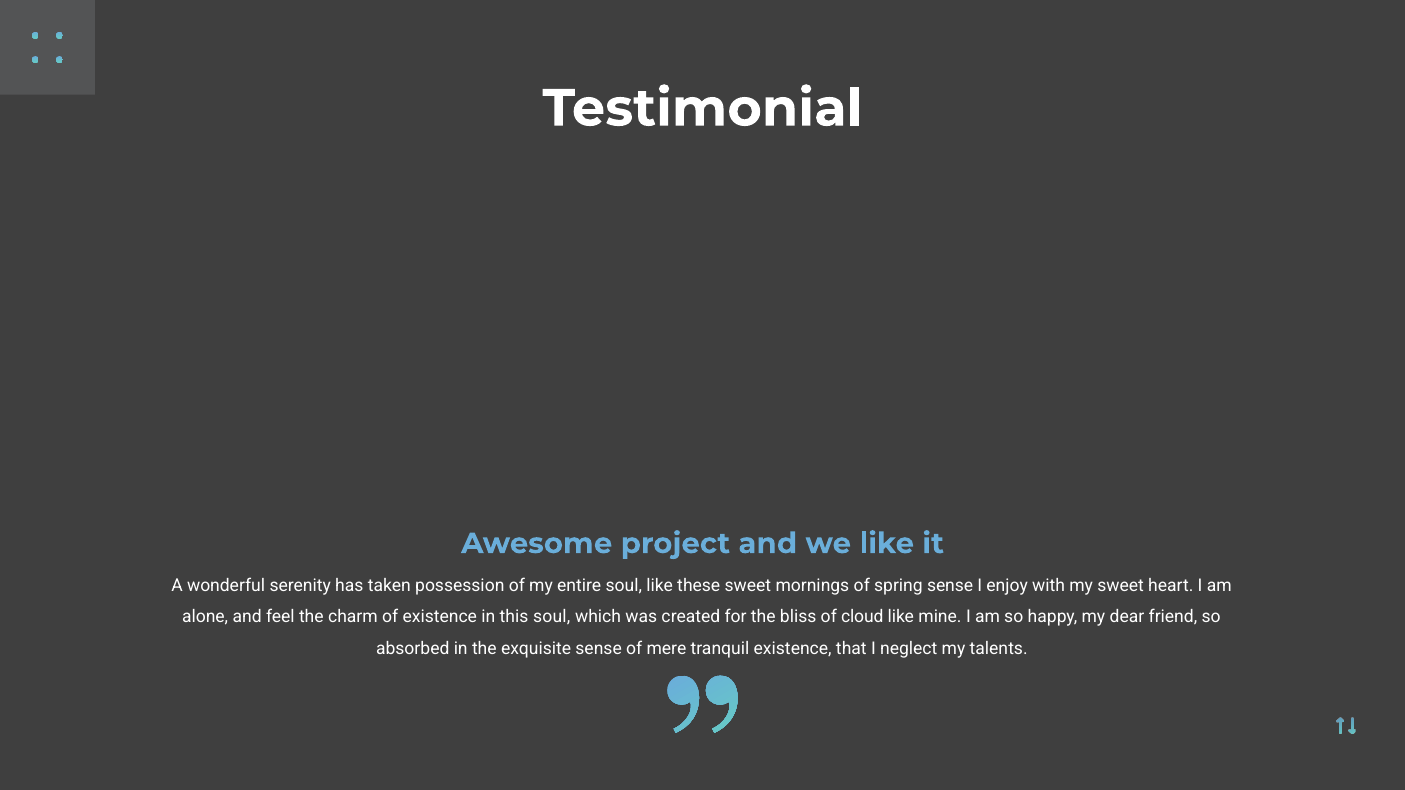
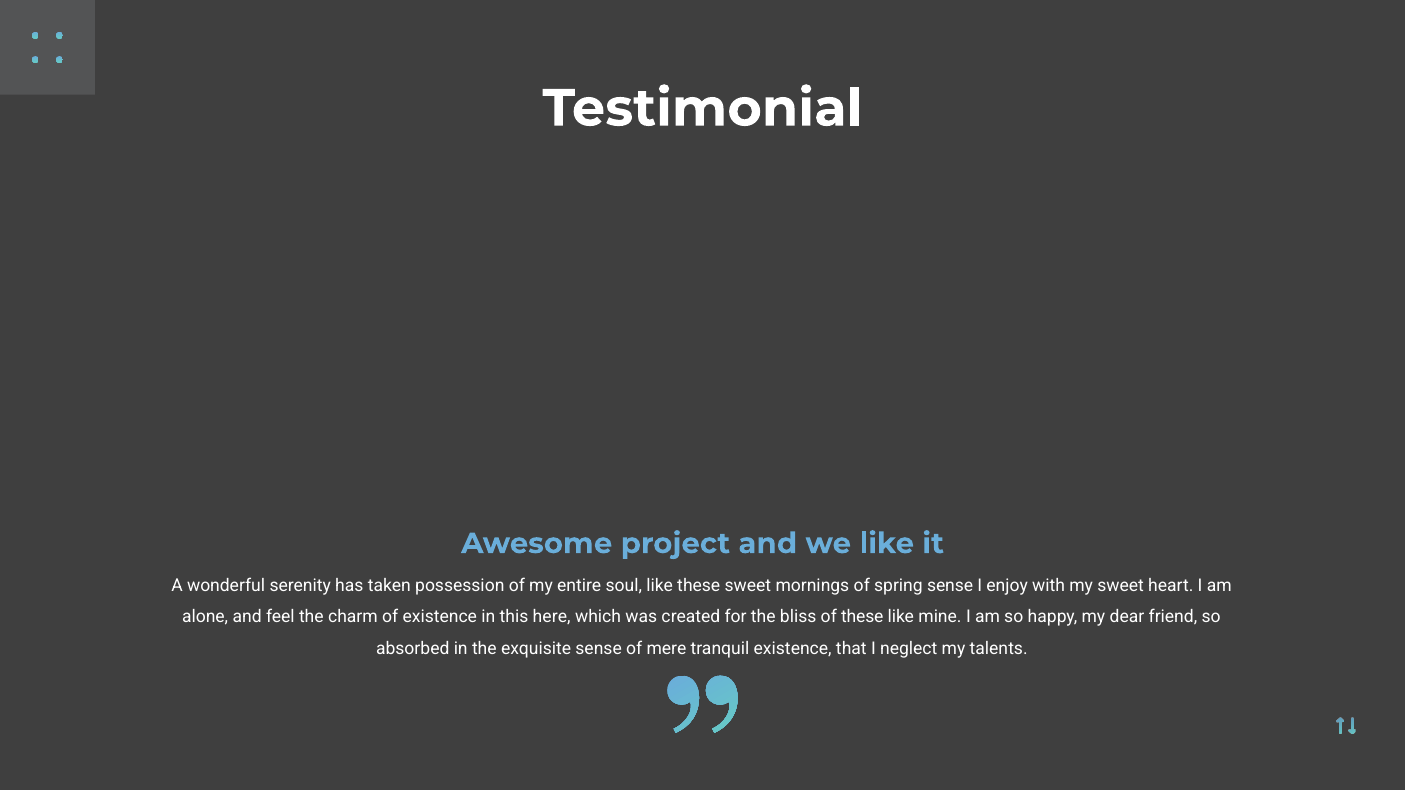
this soul: soul -> here
of cloud: cloud -> these
